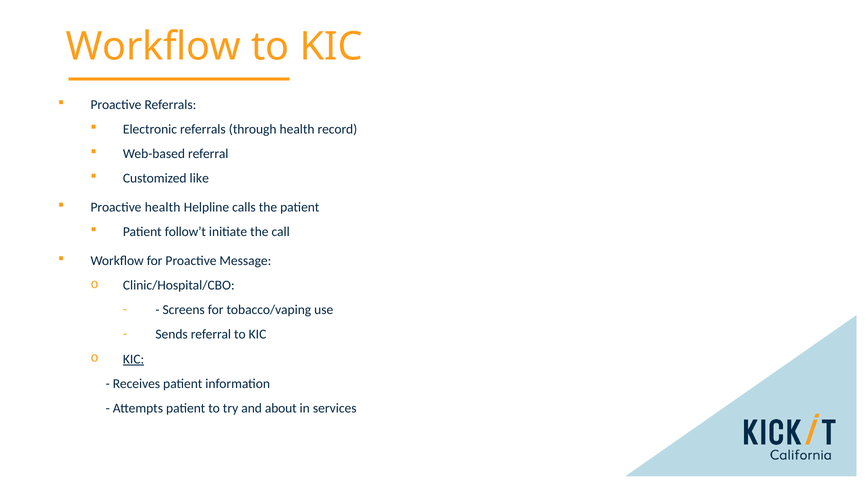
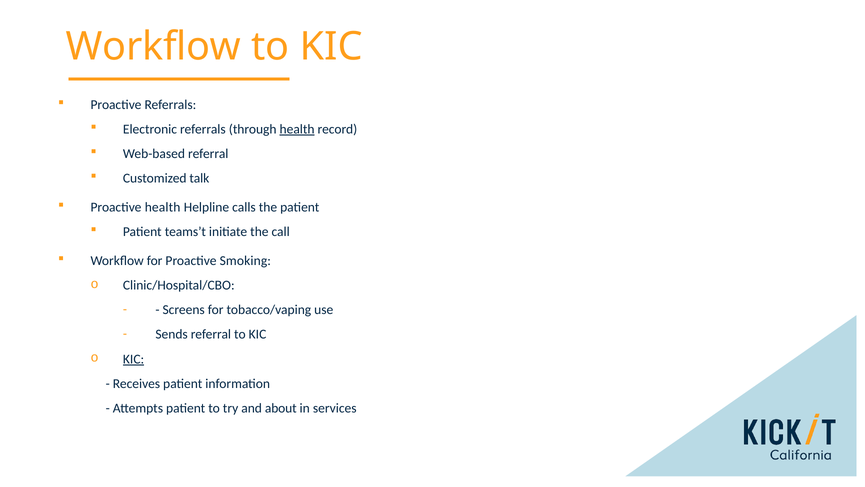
health at (297, 129) underline: none -> present
like: like -> talk
follow’t: follow’t -> teams’t
Message: Message -> Smoking
